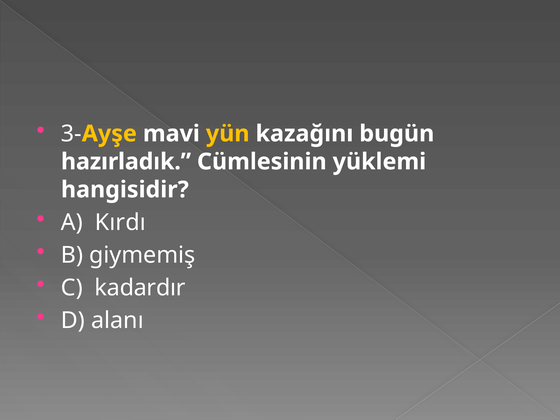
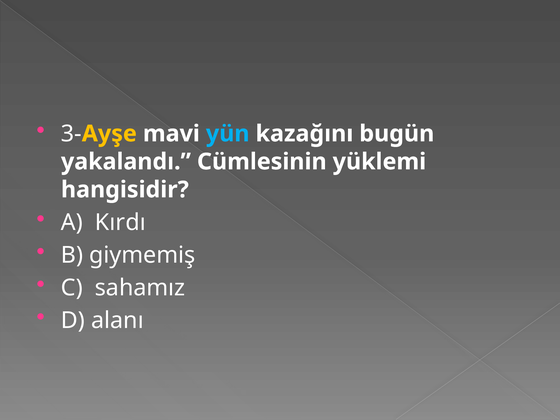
yün colour: yellow -> light blue
hazırladık: hazırladık -> yakalandı
kadardır: kadardır -> sahamız
